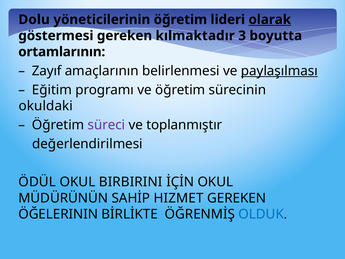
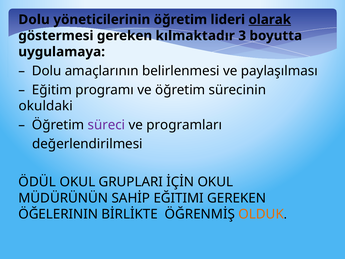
ortamlarının: ortamlarının -> uygulamaya
Zayıf at (47, 71): Zayıf -> Dolu
paylaşılması underline: present -> none
toplanmıştır: toplanmıştır -> programları
BIRBIRINI: BIRBIRINI -> GRUPLARI
HIZMET: HIZMET -> EĞITIMI
OLDUK colour: blue -> orange
